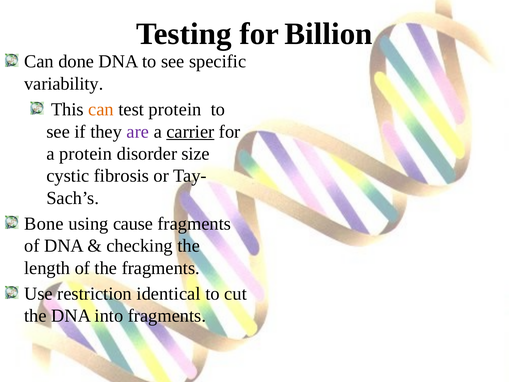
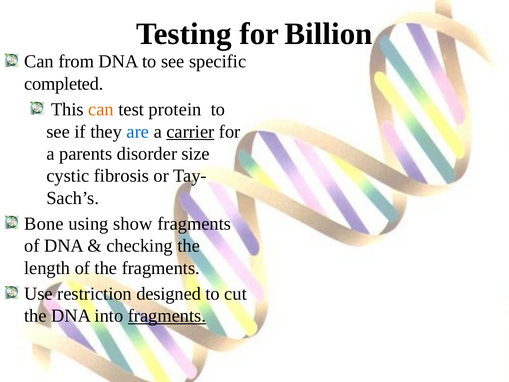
done: done -> from
variability: variability -> completed
are colour: purple -> blue
a protein: protein -> parents
cause: cause -> show
identical: identical -> designed
fragments at (167, 316) underline: none -> present
